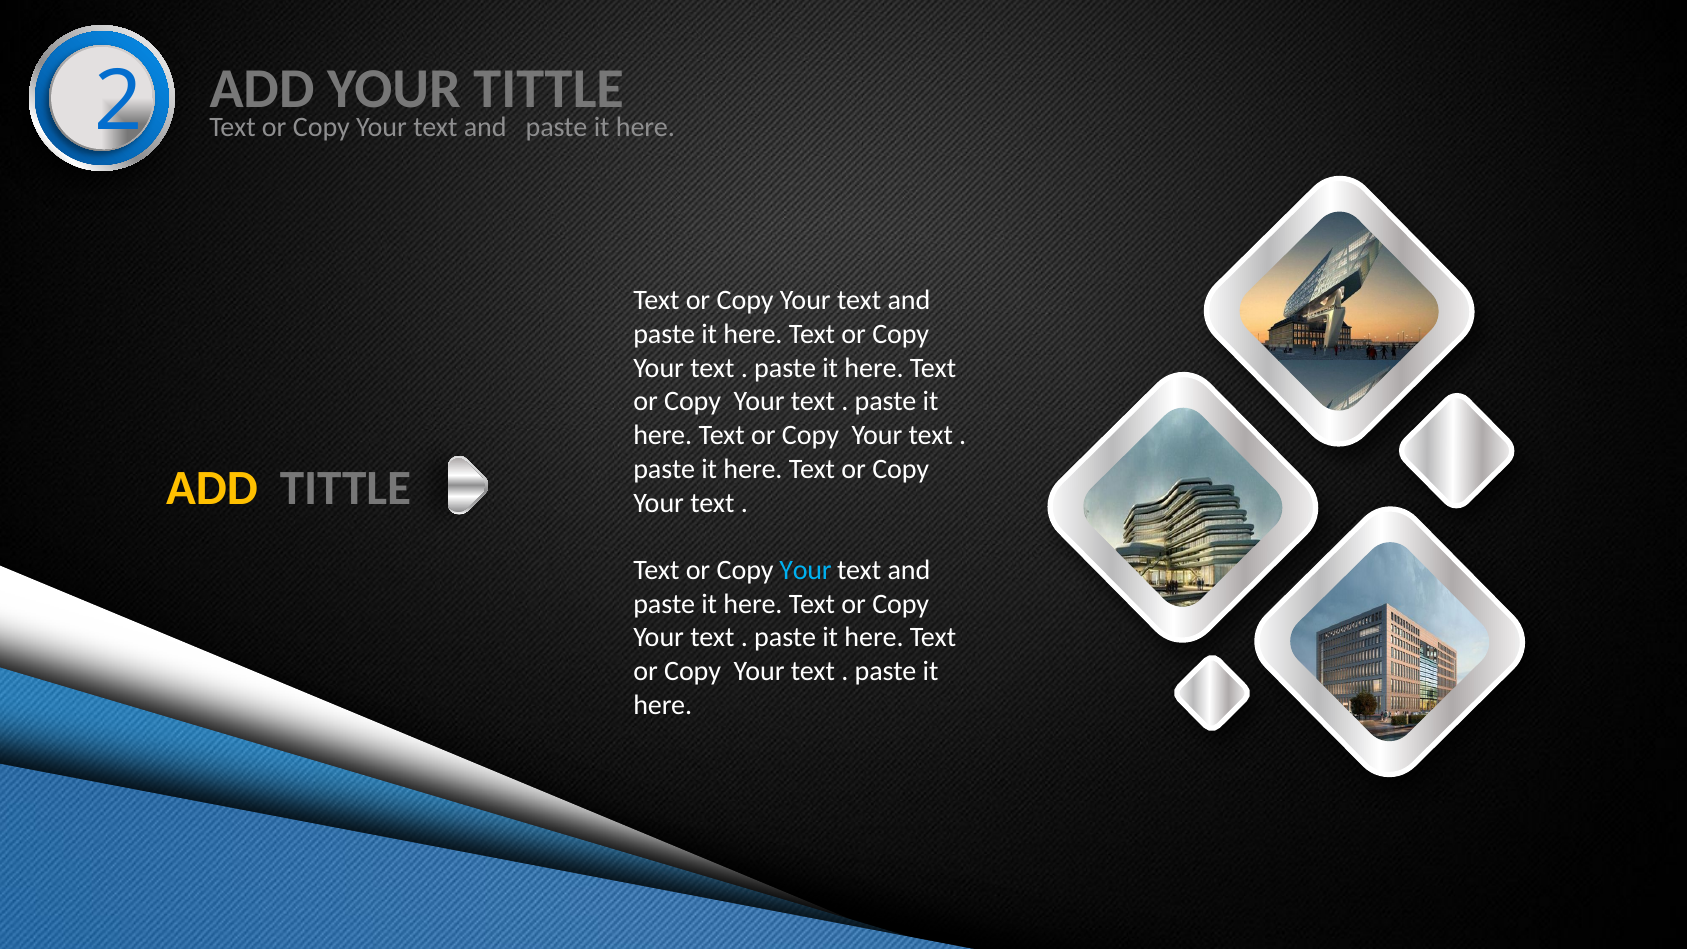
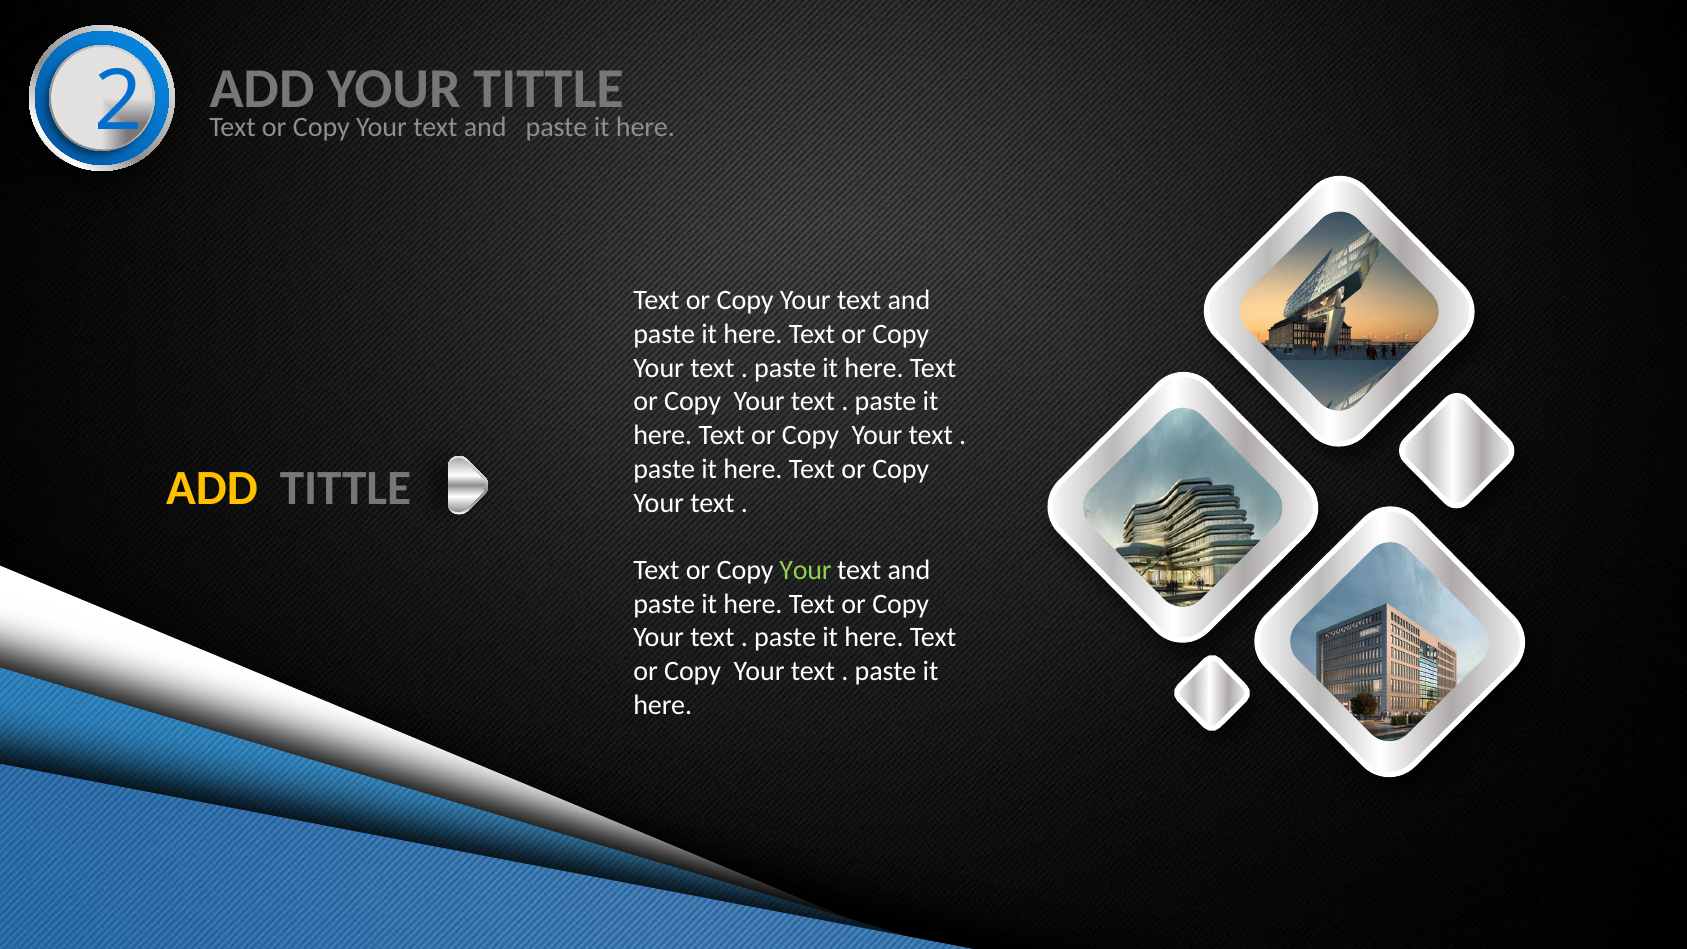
Your at (805, 570) colour: light blue -> light green
